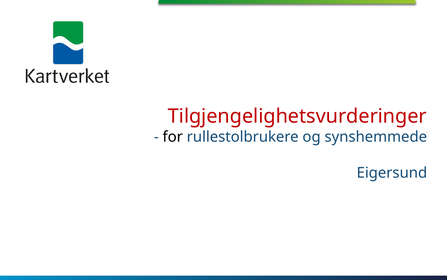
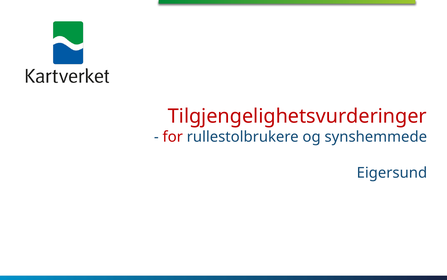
for colour: black -> red
